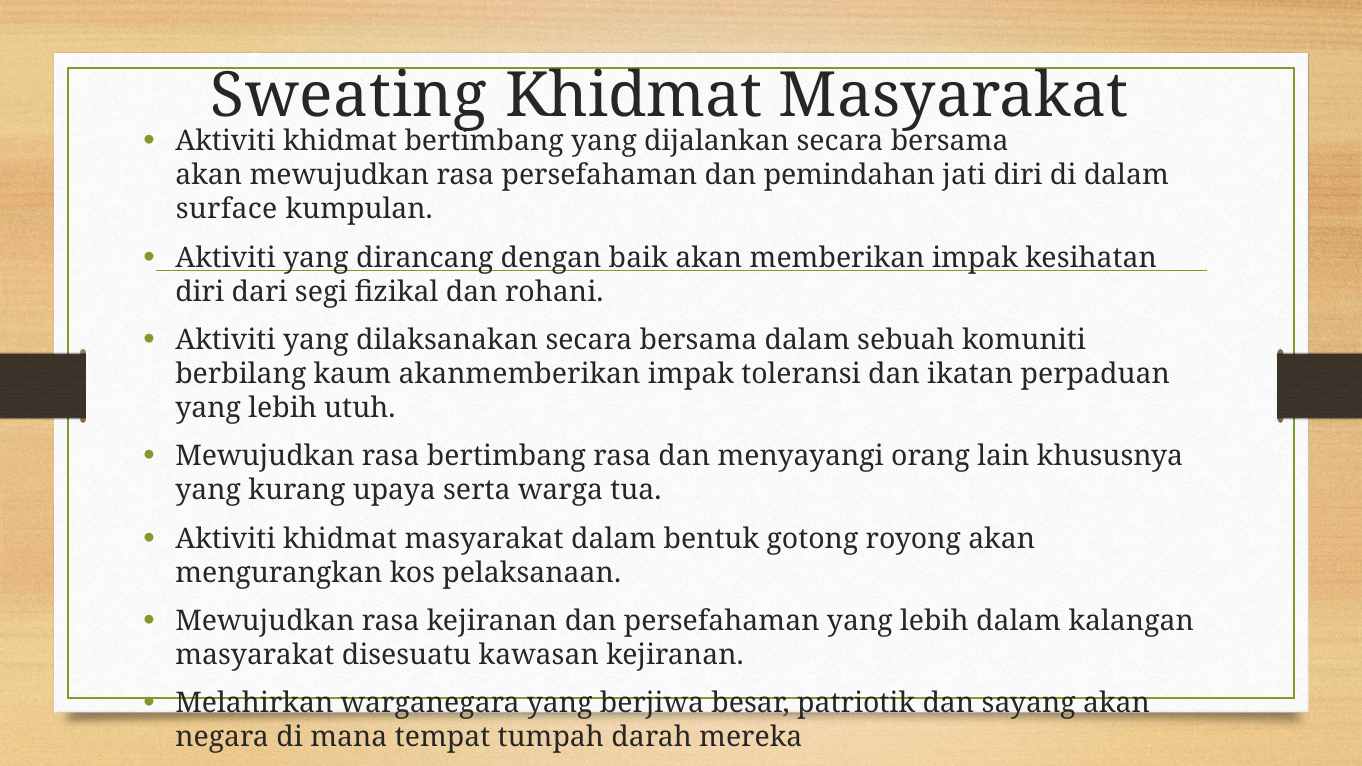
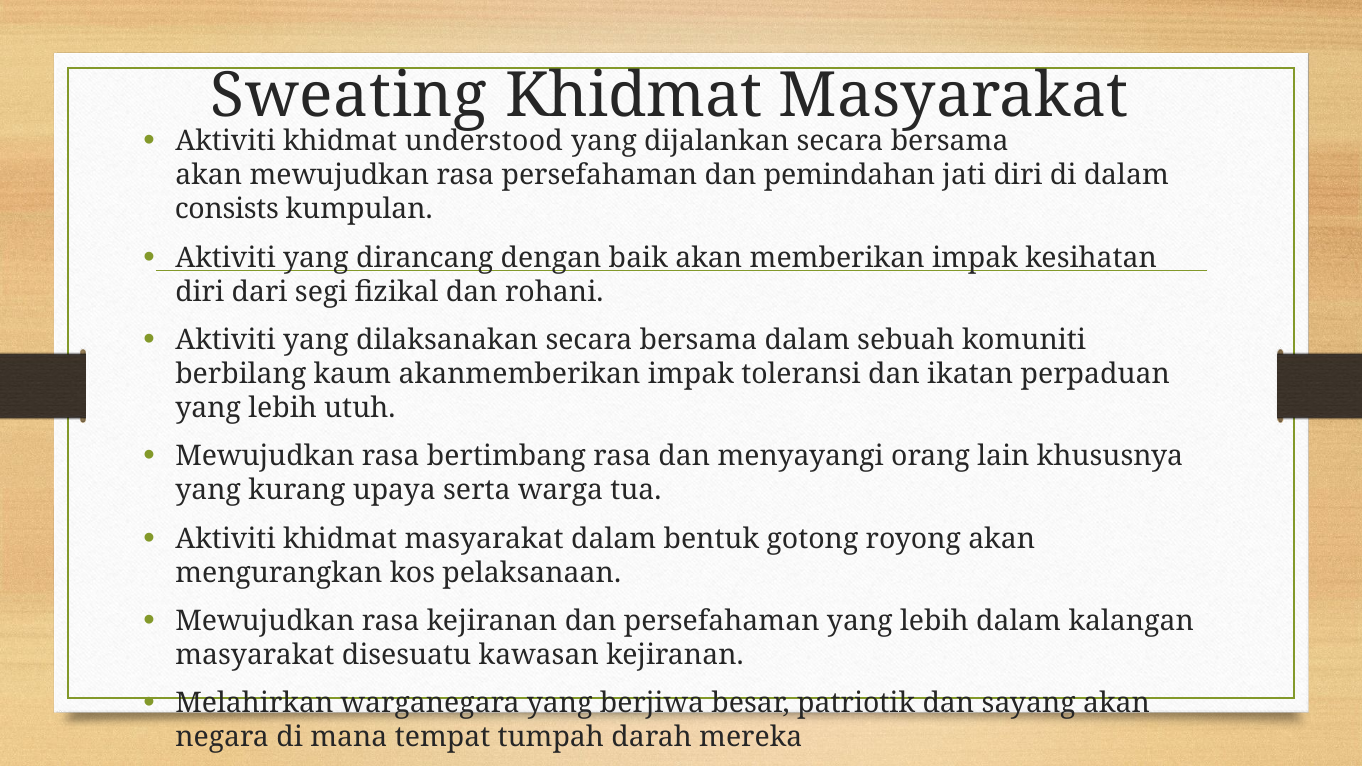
khidmat bertimbang: bertimbang -> understood
surface: surface -> consists
